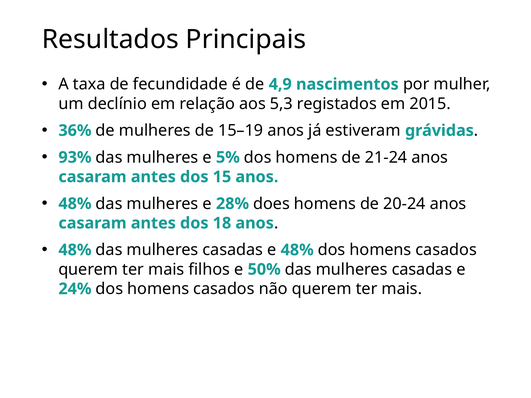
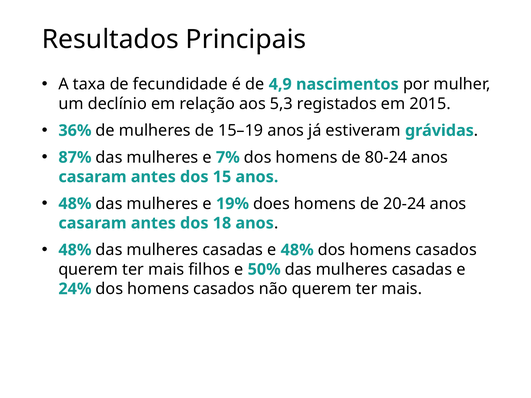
93%: 93% -> 87%
5%: 5% -> 7%
21-24: 21-24 -> 80-24
28%: 28% -> 19%
